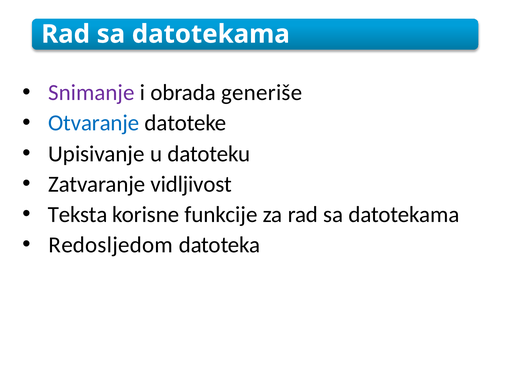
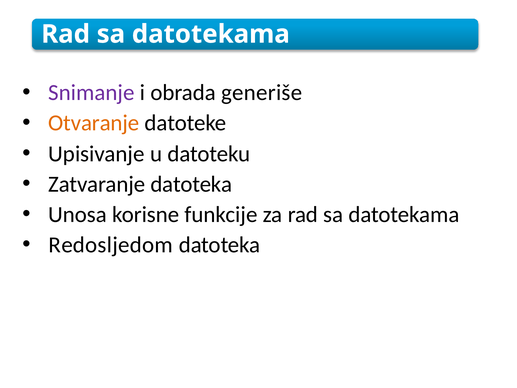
Otvaranje colour: blue -> orange
Zatvaranje vidljivost: vidljivost -> datoteka
Teksta: Teksta -> Unosa
